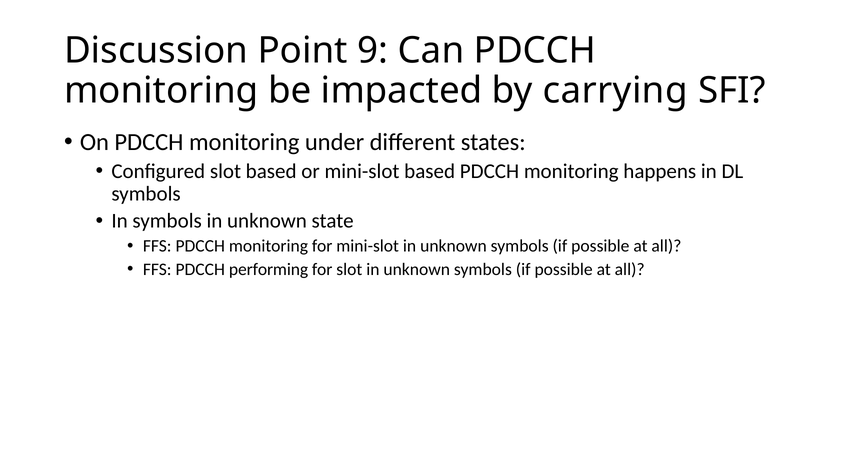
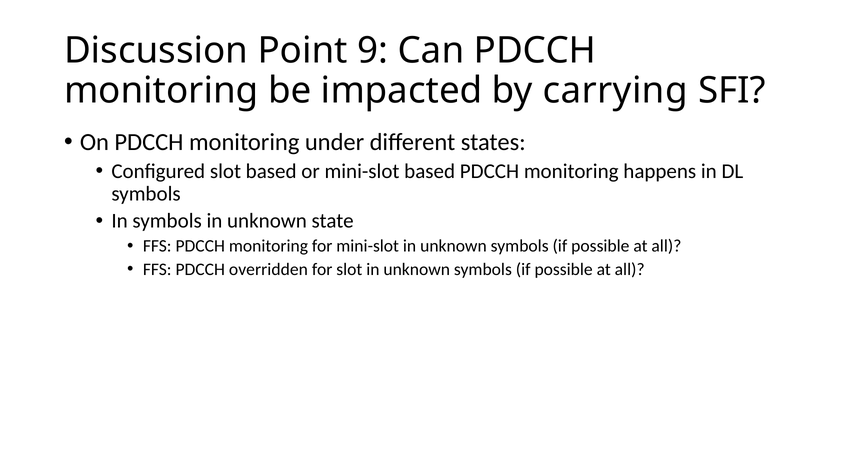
performing: performing -> overridden
